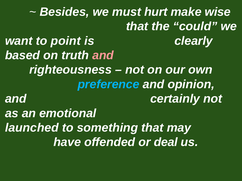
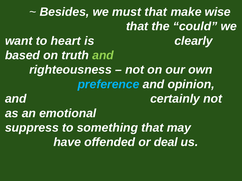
must hurt: hurt -> that
point: point -> heart
and at (103, 55) colour: pink -> light green
launched: launched -> suppress
